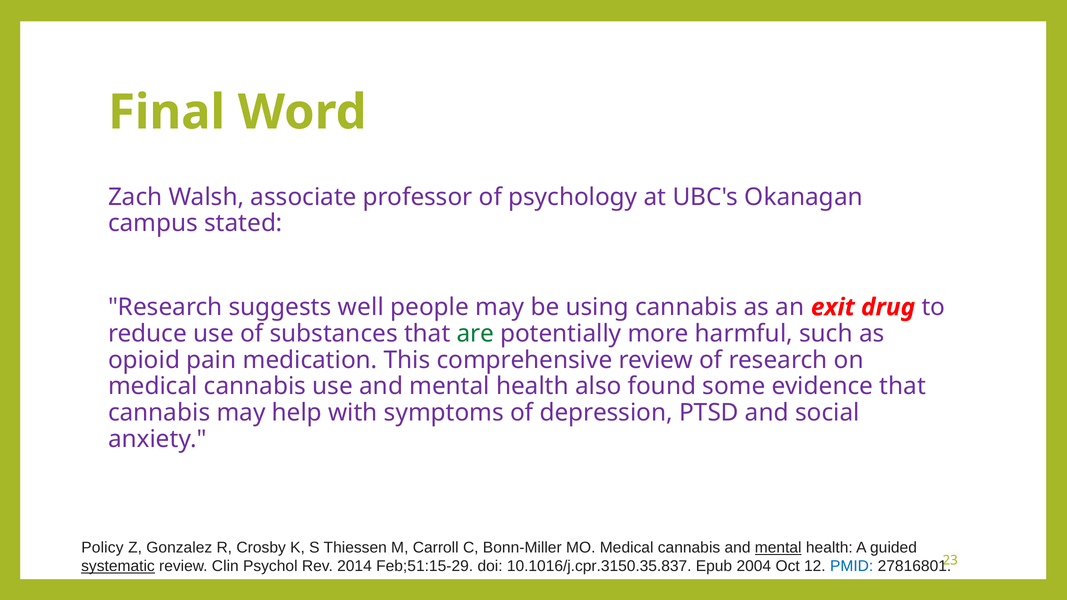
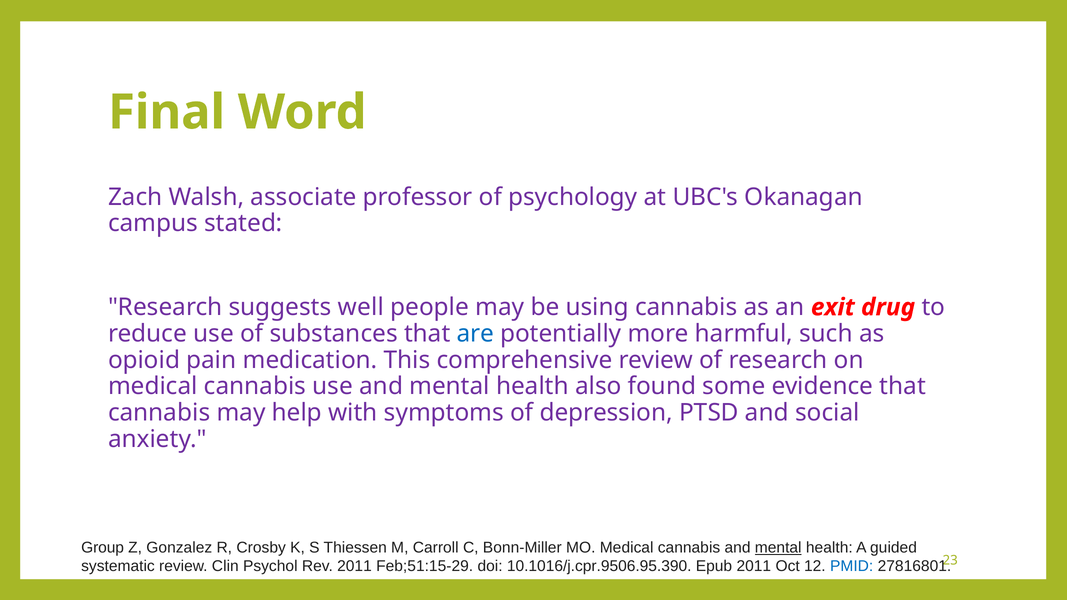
are colour: green -> blue
Policy: Policy -> Group
systematic underline: present -> none
Rev 2014: 2014 -> 2011
10.1016/j.cpr.3150.35.837: 10.1016/j.cpr.3150.35.837 -> 10.1016/j.cpr.9506.95.390
Epub 2004: 2004 -> 2011
